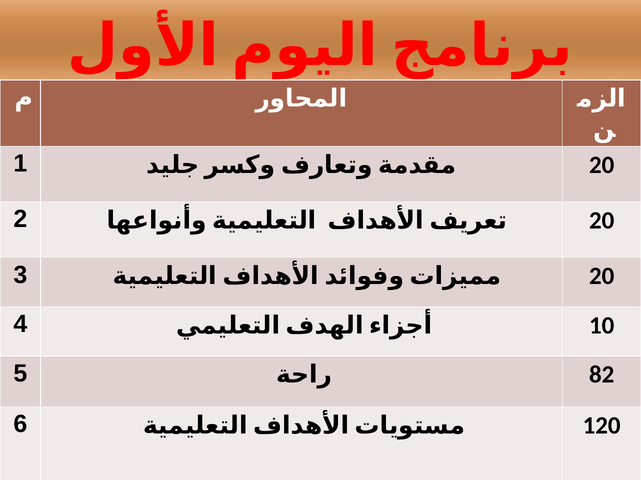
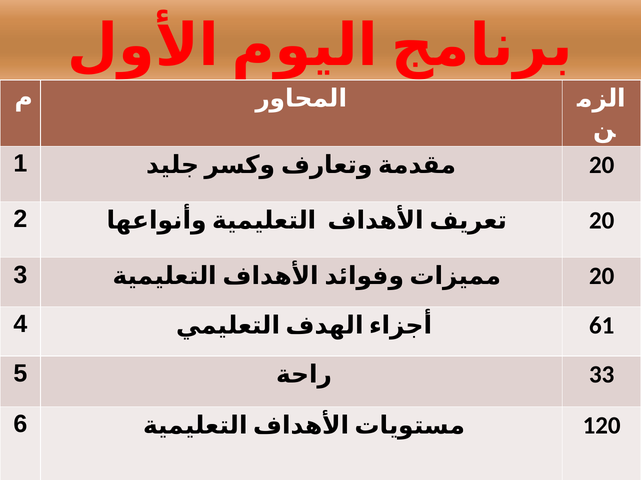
10: 10 -> 61
82: 82 -> 33
